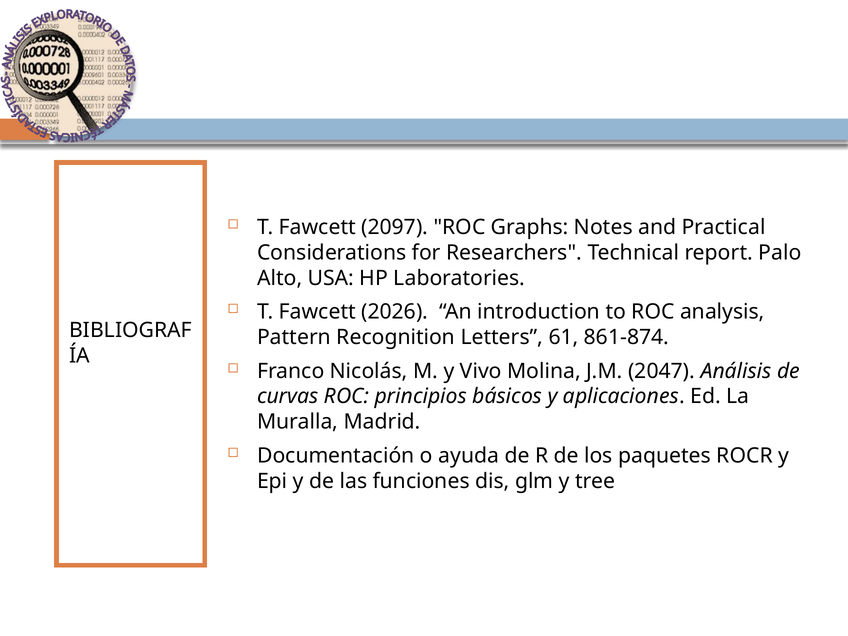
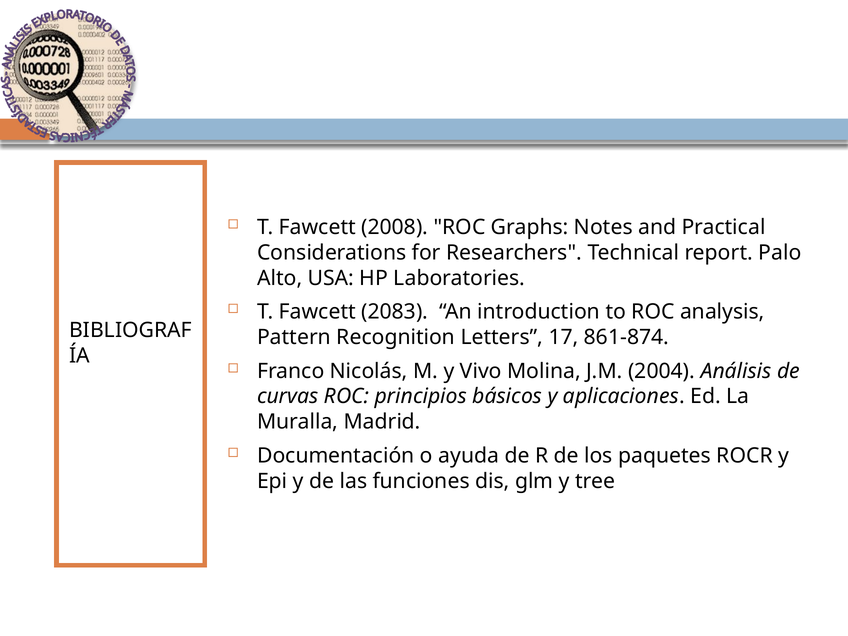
2097: 2097 -> 2008
2026: 2026 -> 2083
61: 61 -> 17
2047: 2047 -> 2004
